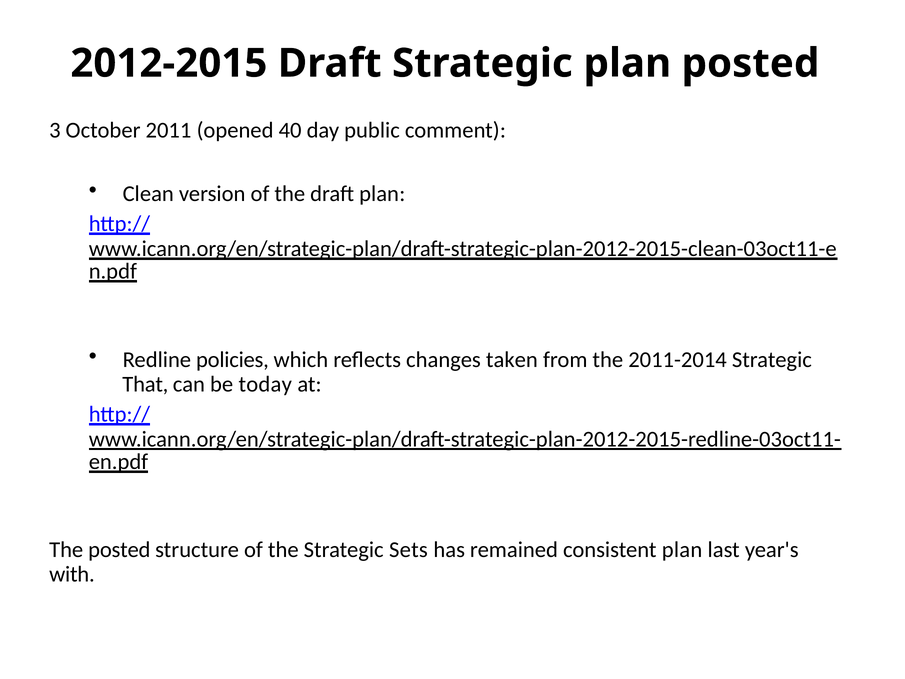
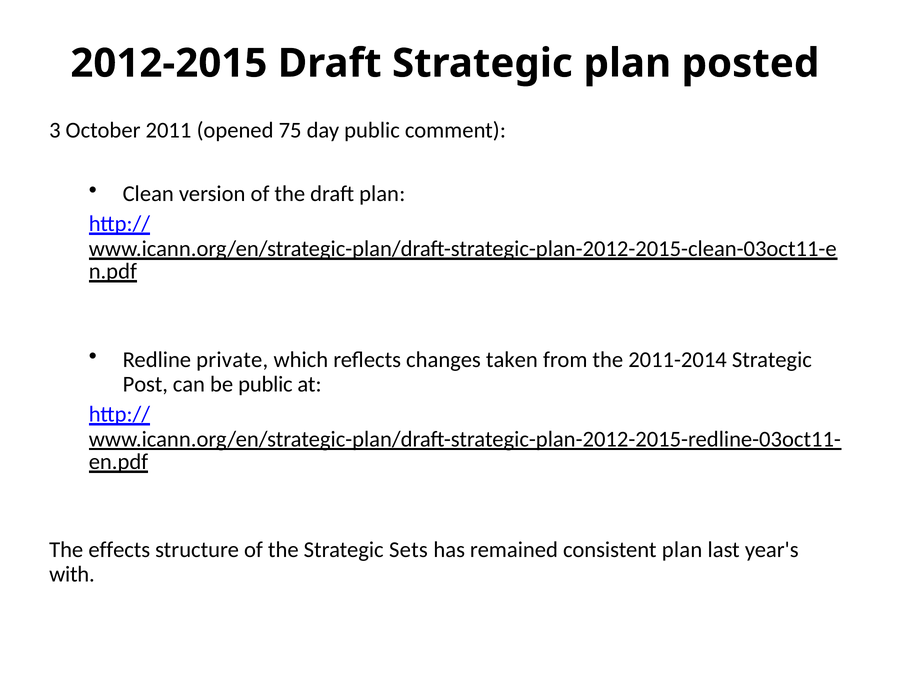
40: 40 -> 75
policies: policies -> private
That: That -> Post
be today: today -> public
The posted: posted -> effects
